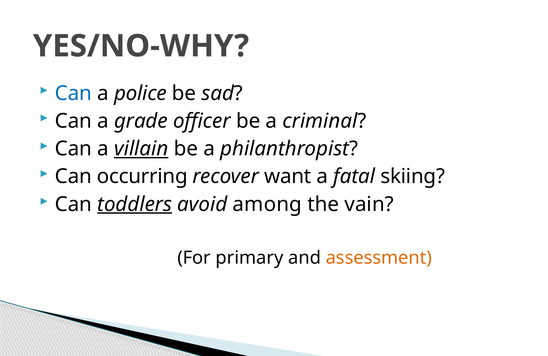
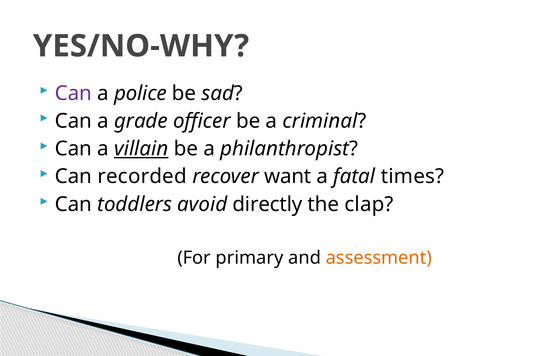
Can at (73, 93) colour: blue -> purple
occurring: occurring -> recorded
skiing: skiing -> times
toddlers underline: present -> none
among: among -> directly
vain: vain -> clap
